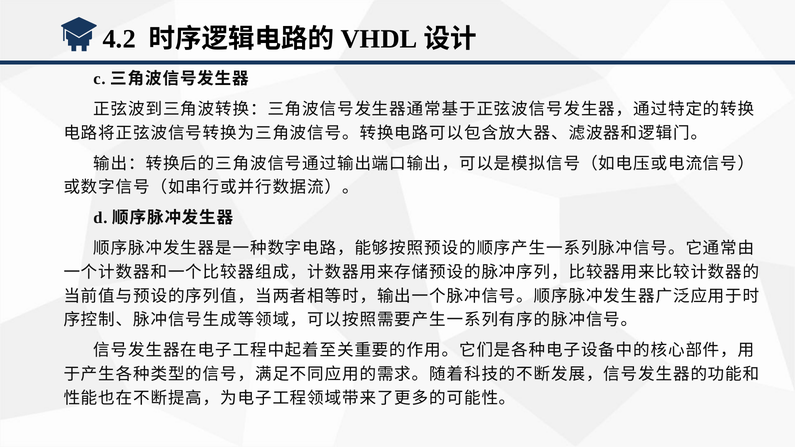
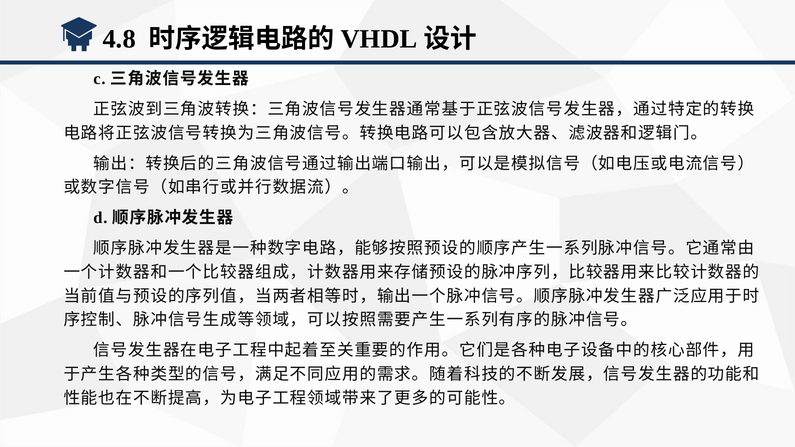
4.2: 4.2 -> 4.8
